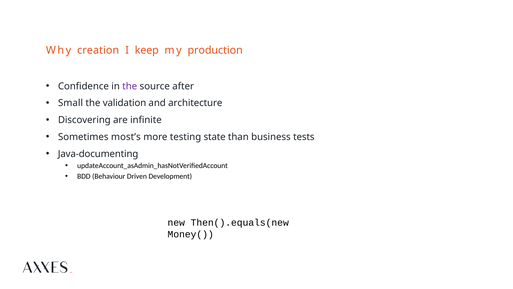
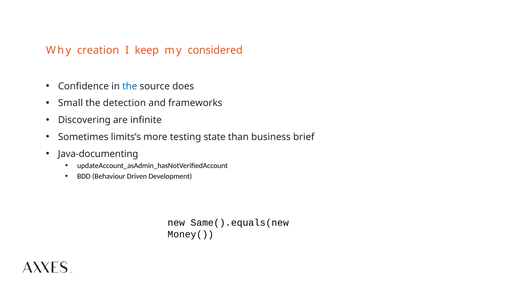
production: production -> considered
the at (130, 86) colour: purple -> blue
after: after -> does
validation: validation -> detection
architecture: architecture -> frameworks
most’s: most’s -> limits’s
tests: tests -> brief
Then().equals(new: Then().equals(new -> Same().equals(new
